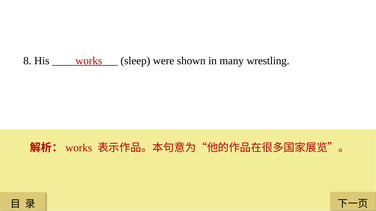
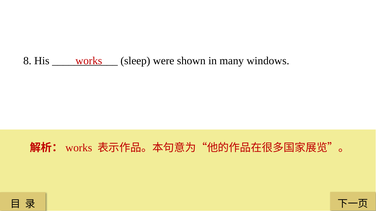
wrestling: wrestling -> windows
